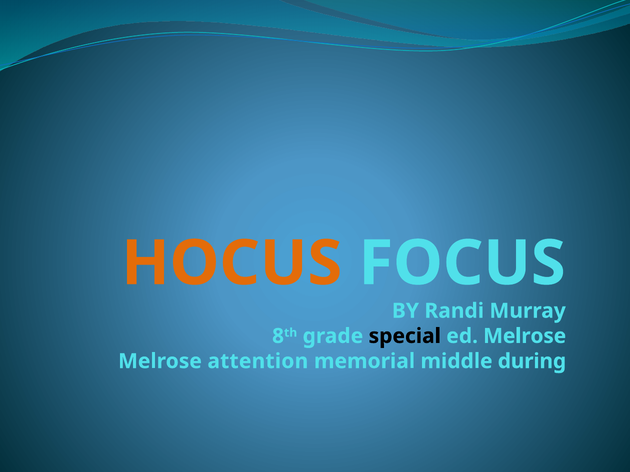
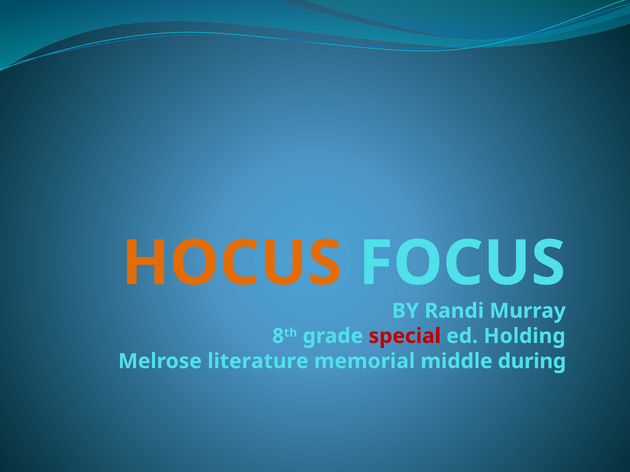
special colour: black -> red
ed Melrose: Melrose -> Holding
attention: attention -> literature
